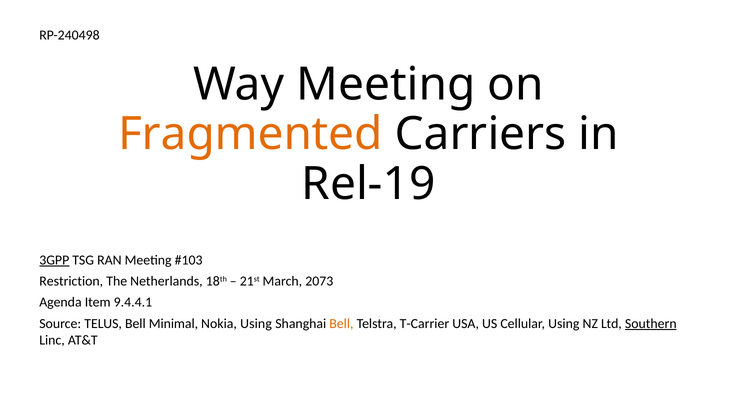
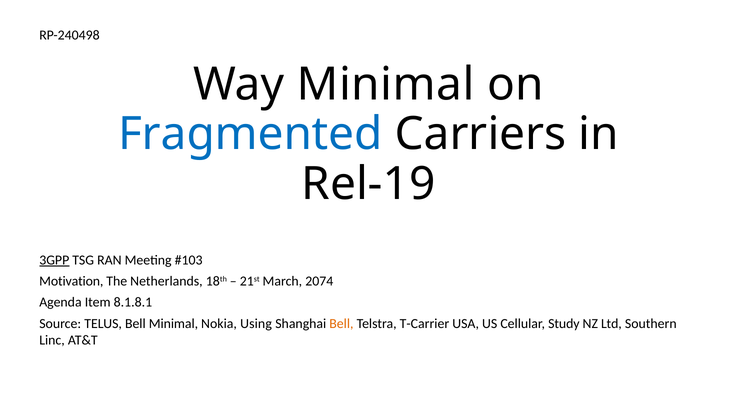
Way Meeting: Meeting -> Minimal
Fragmented colour: orange -> blue
Restriction: Restriction -> Motivation
2073: 2073 -> 2074
9.4.4.1: 9.4.4.1 -> 8.1.8.1
Cellular Using: Using -> Study
Southern underline: present -> none
